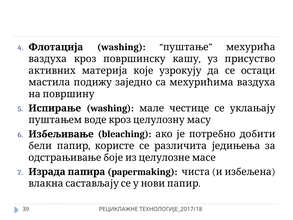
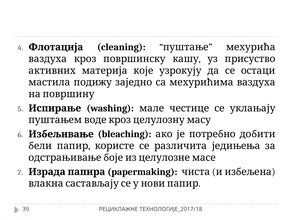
washing at (121, 47): washing -> cleaning
